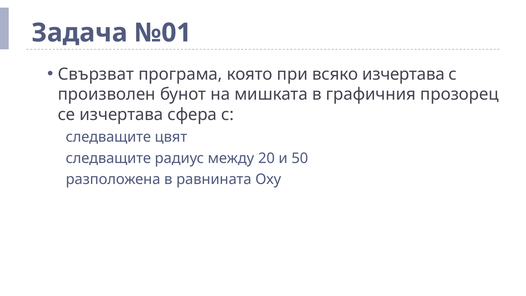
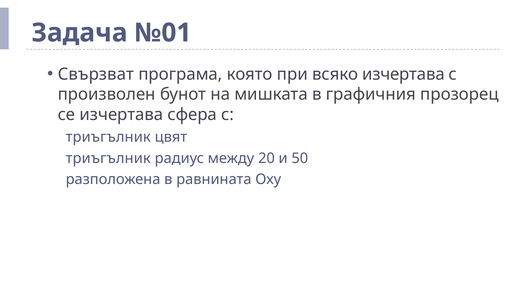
следващите at (108, 137): следващите -> триъгълник
следващите at (108, 158): следващите -> триъгълник
